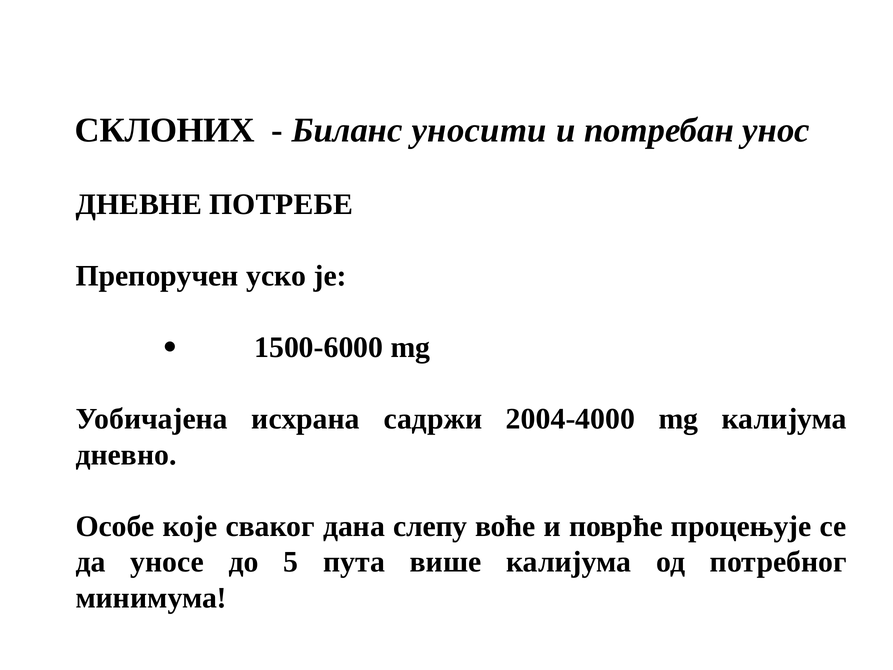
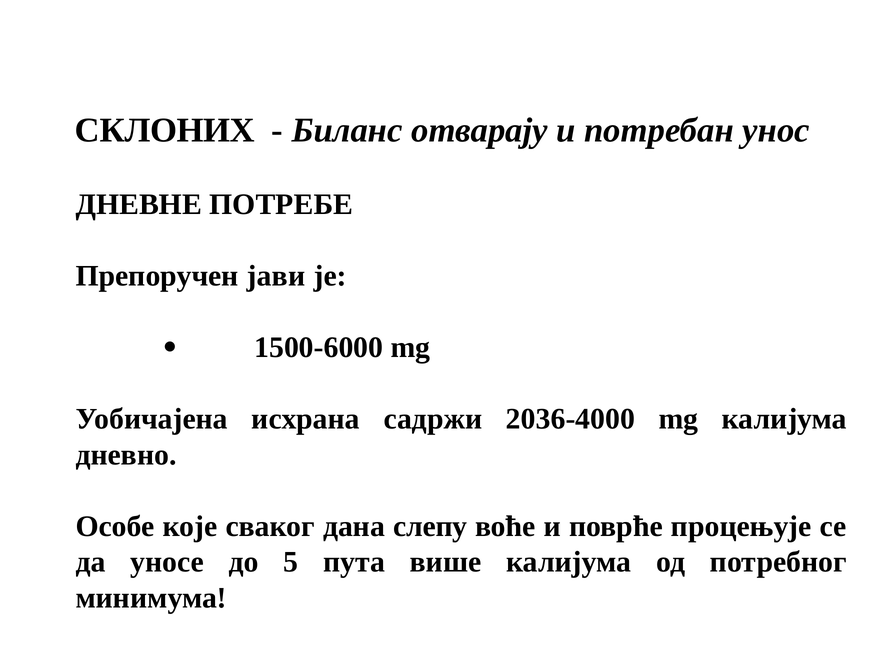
уносити: уносити -> отварају
уско: уско -> јави
2004-4000: 2004-4000 -> 2036-4000
